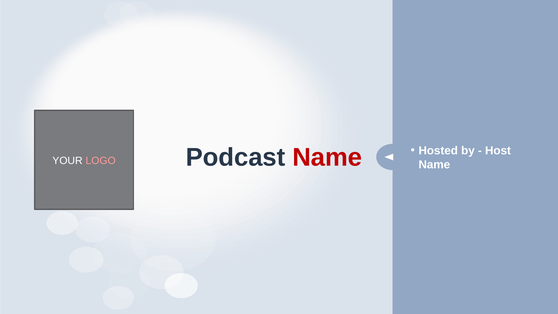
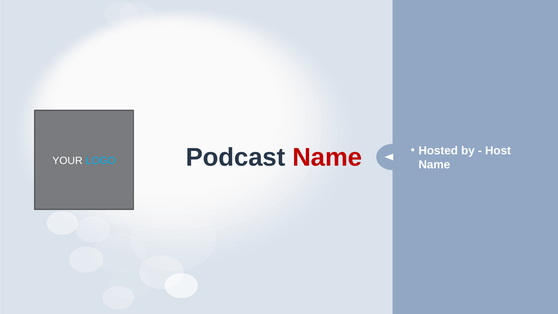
LOGO colour: pink -> light blue
